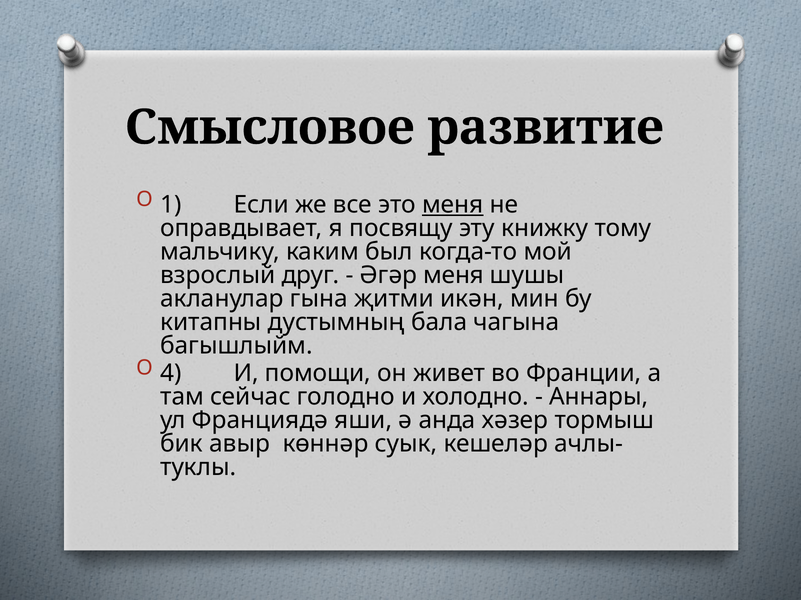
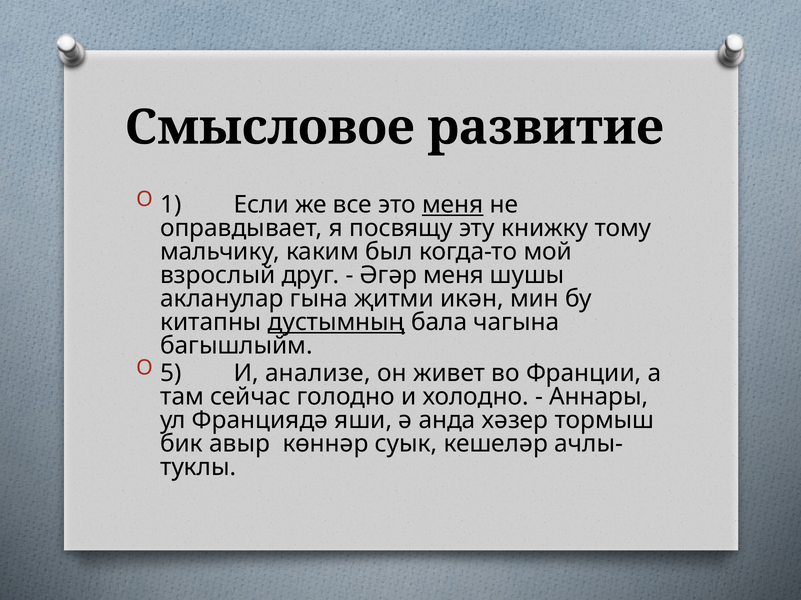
дустымның underline: none -> present
4: 4 -> 5
помощи: помощи -> анализе
